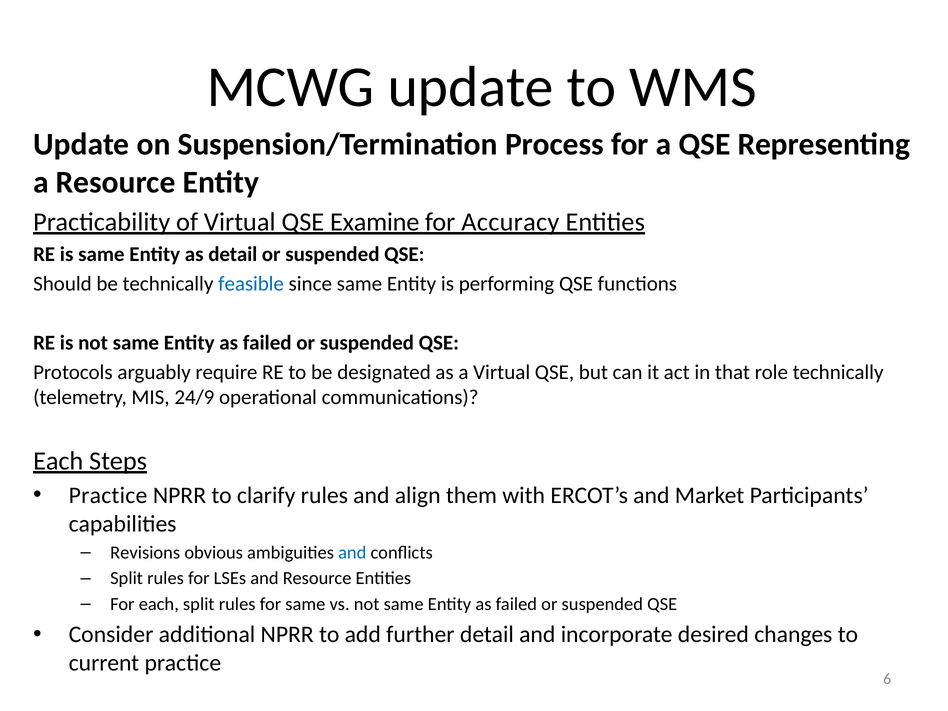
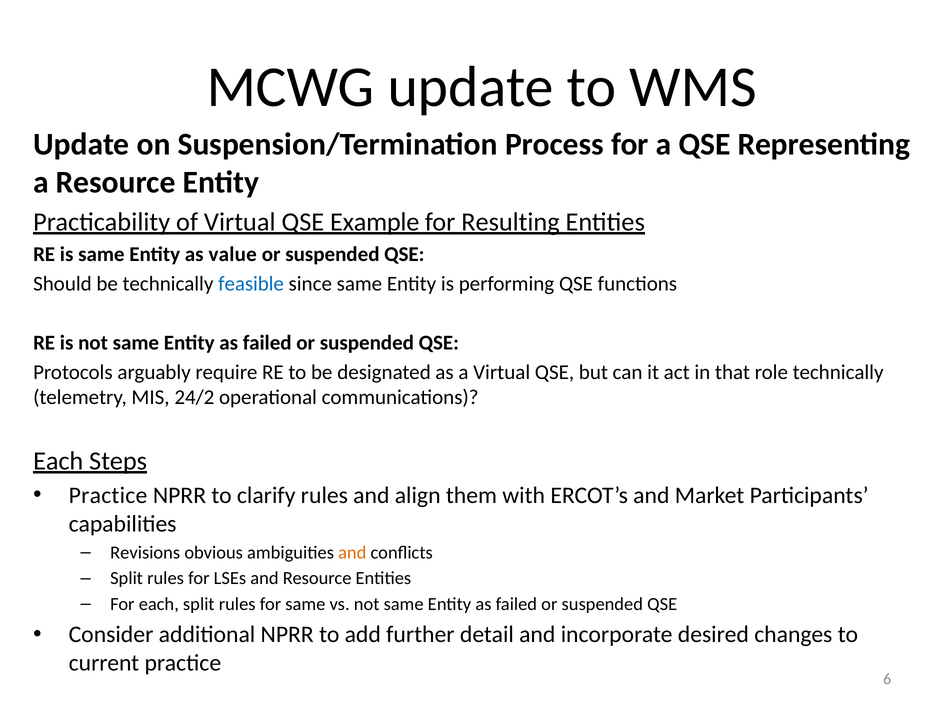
Examine: Examine -> Example
Accuracy: Accuracy -> Resulting
as detail: detail -> value
24/9: 24/9 -> 24/2
and at (352, 553) colour: blue -> orange
